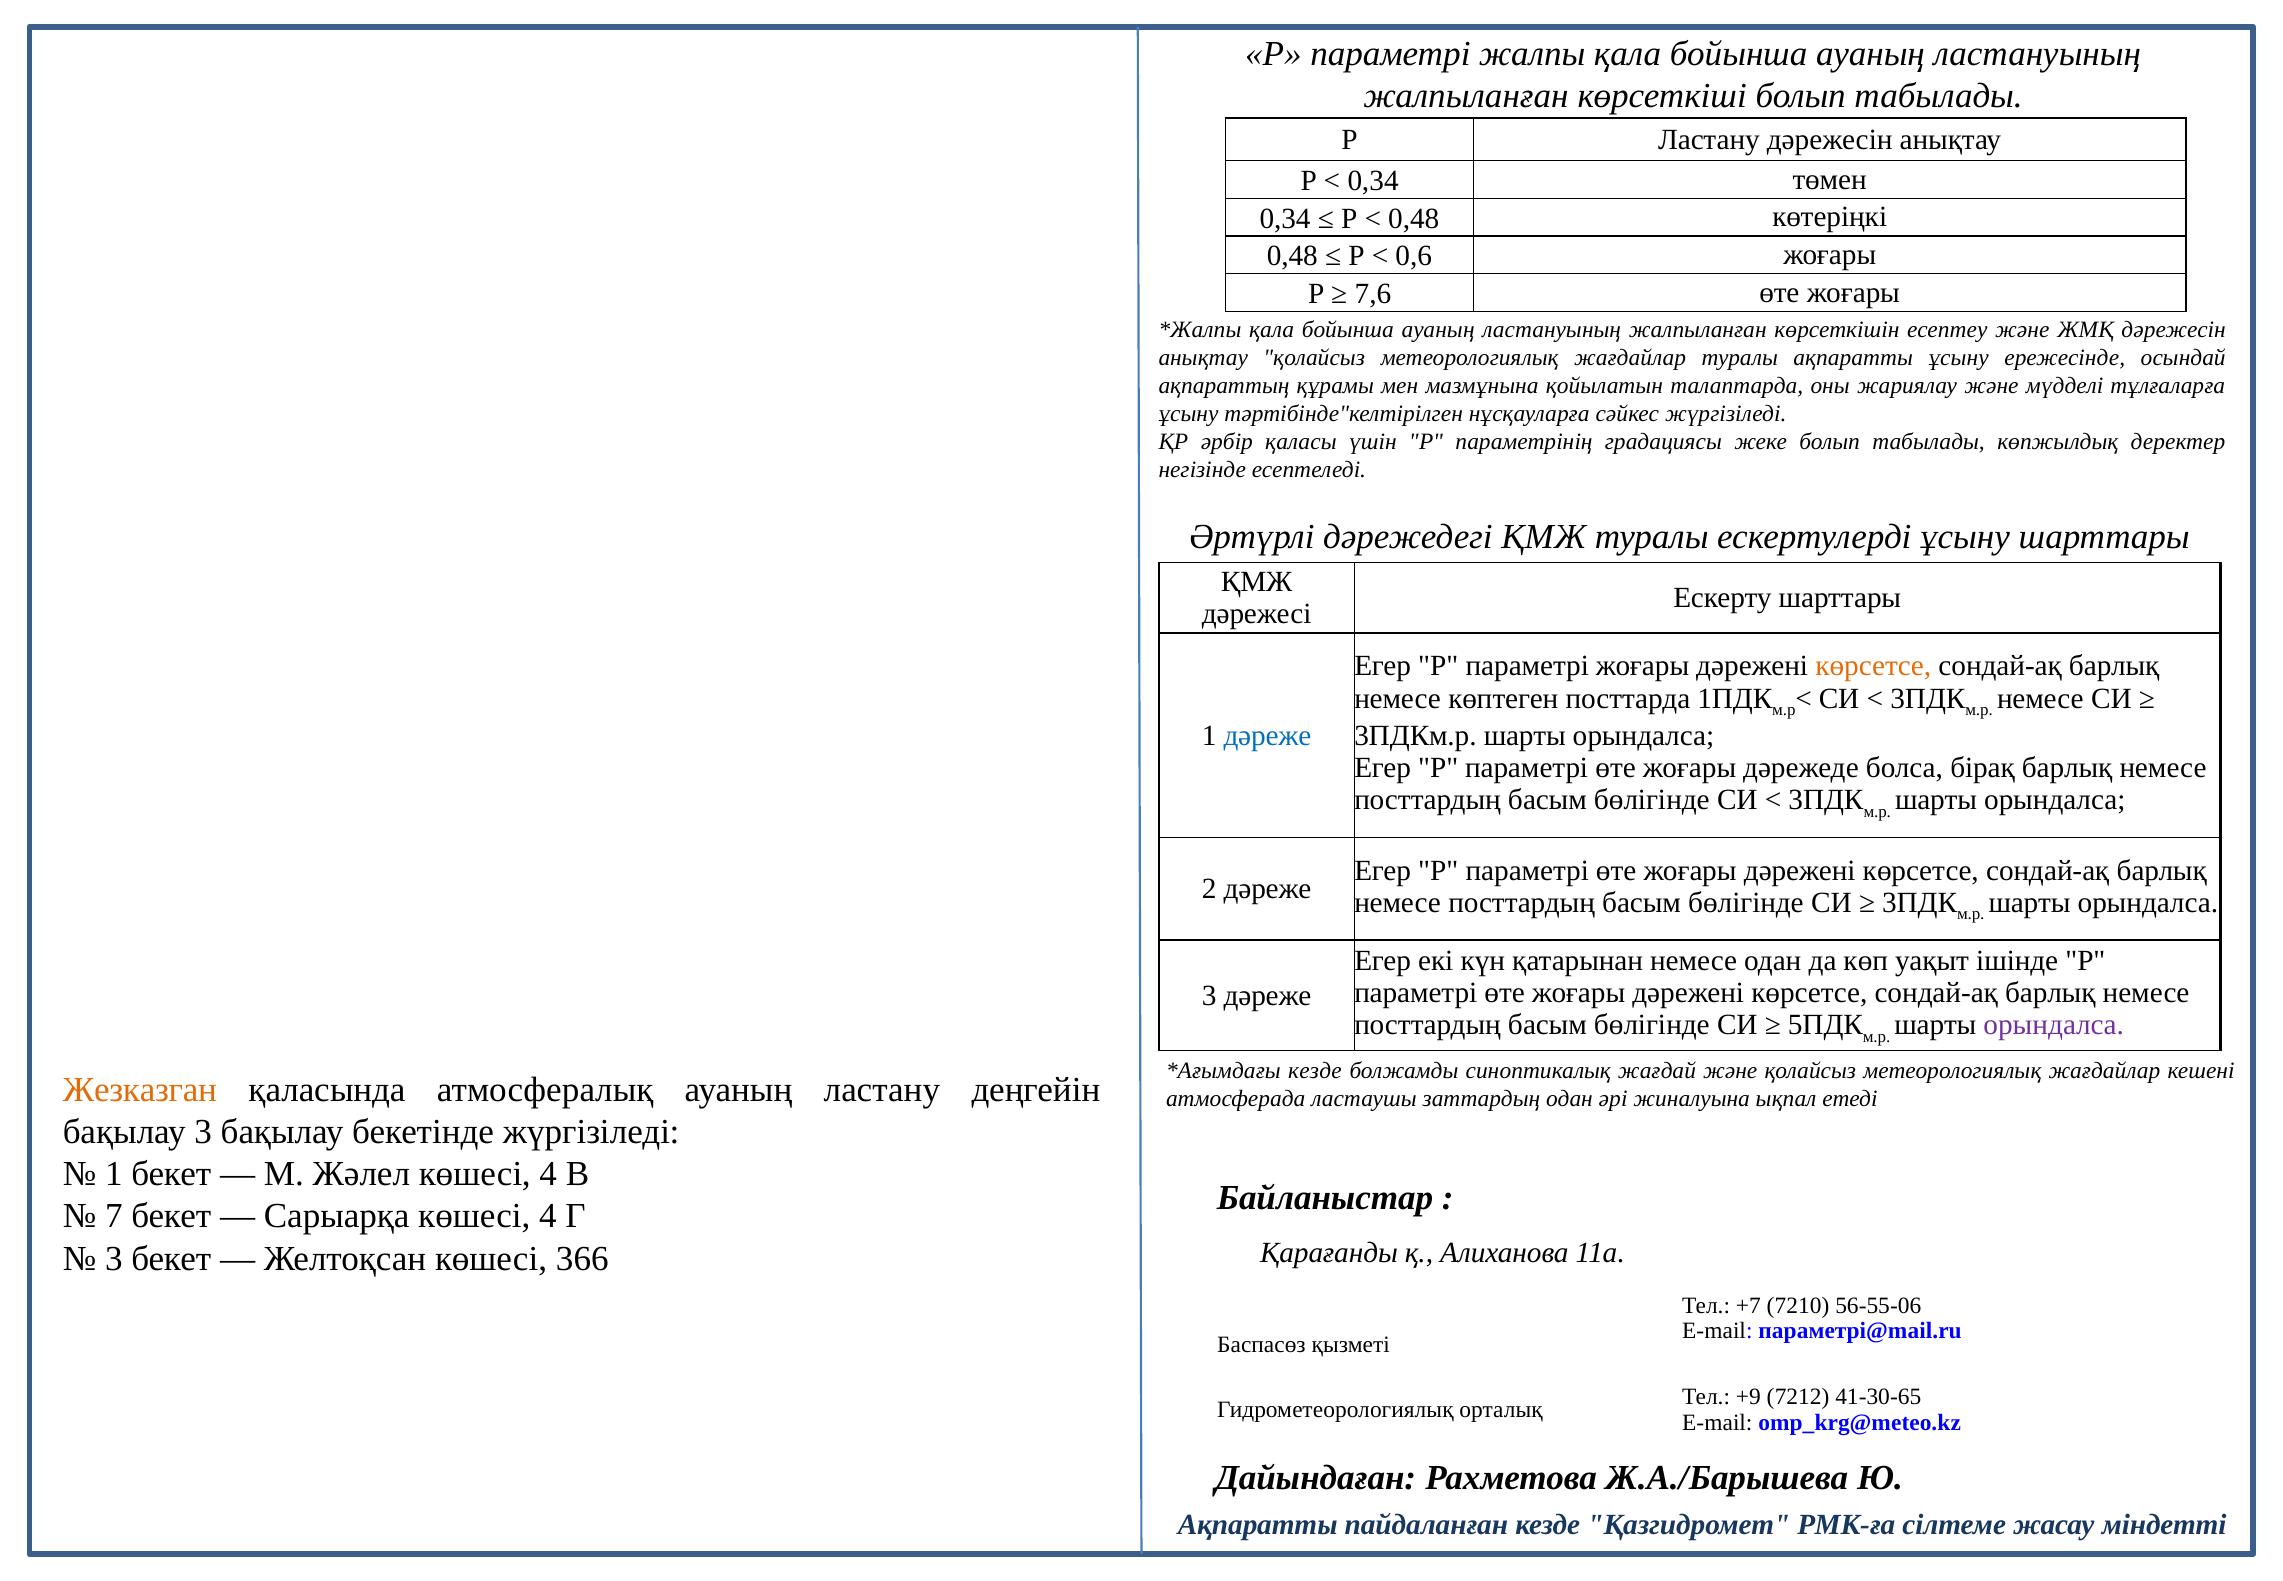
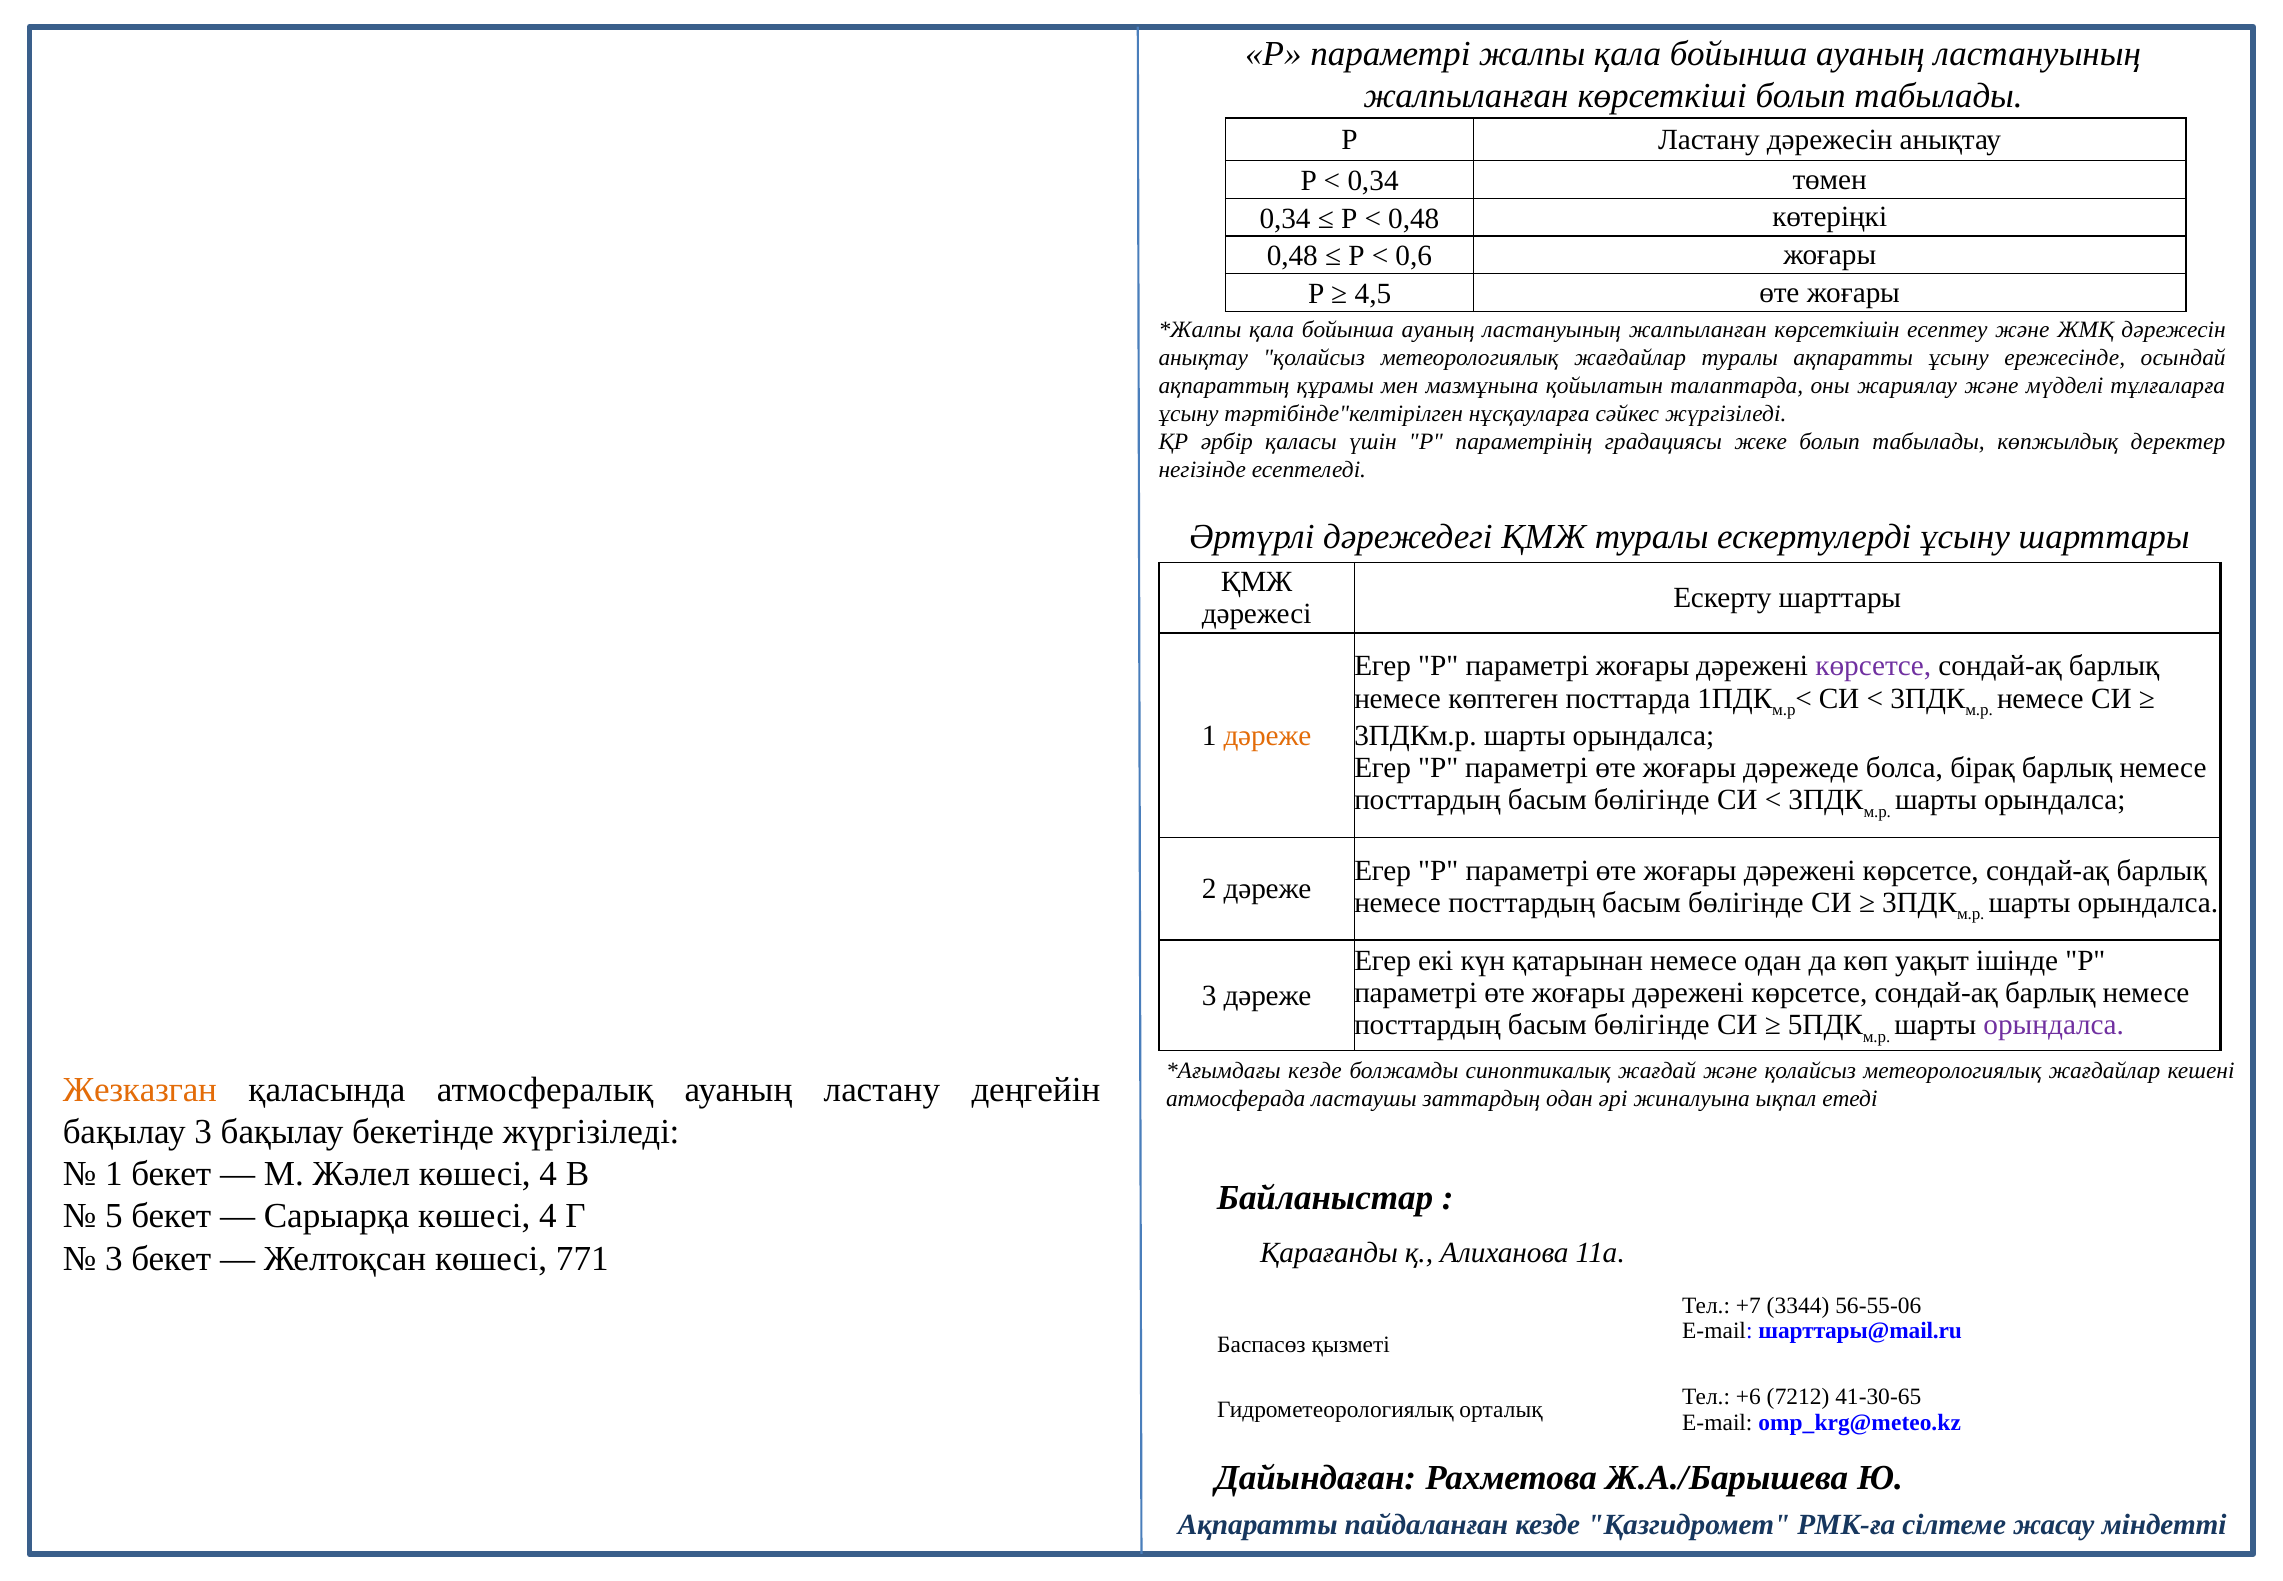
7,6: 7,6 -> 4,5
көрсетсе at (1873, 666) colour: orange -> purple
дәреже at (1267, 735) colour: blue -> orange
7: 7 -> 5
366: 366 -> 771
7210: 7210 -> 3344
параметрі@mail.ru: параметрі@mail.ru -> шарттары@mail.ru
+9: +9 -> +6
